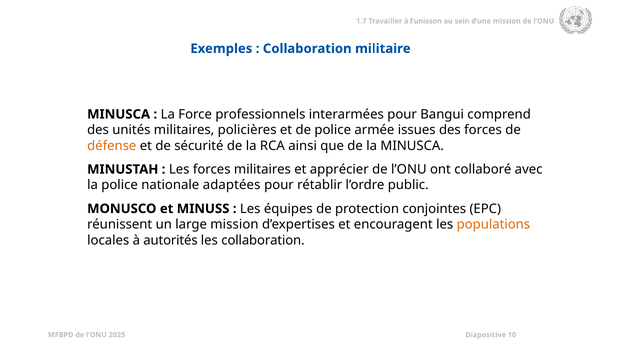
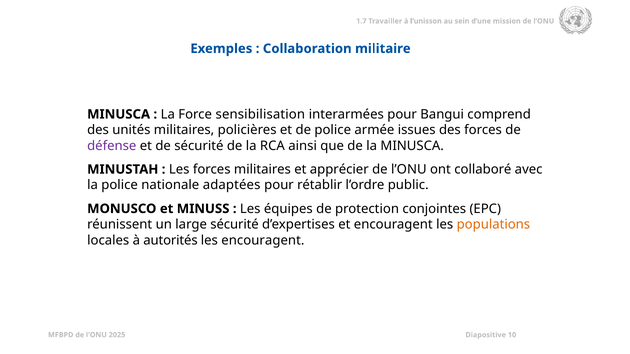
professionnels: professionnels -> sensibilisation
défense colour: orange -> purple
large mission: mission -> sécurité
les collaboration: collaboration -> encouragent
